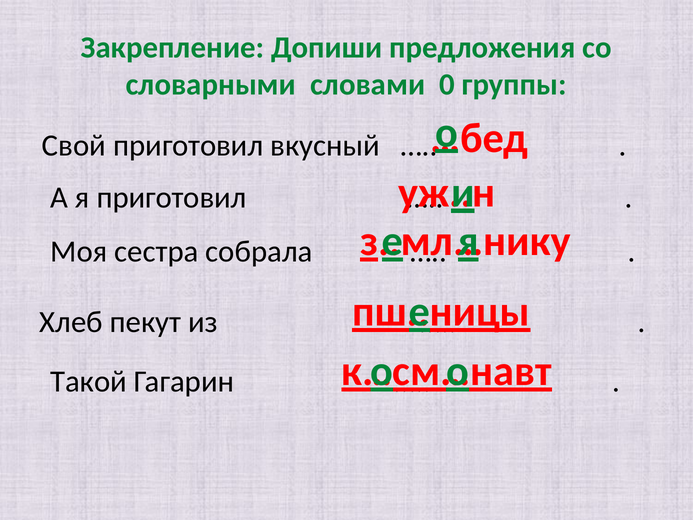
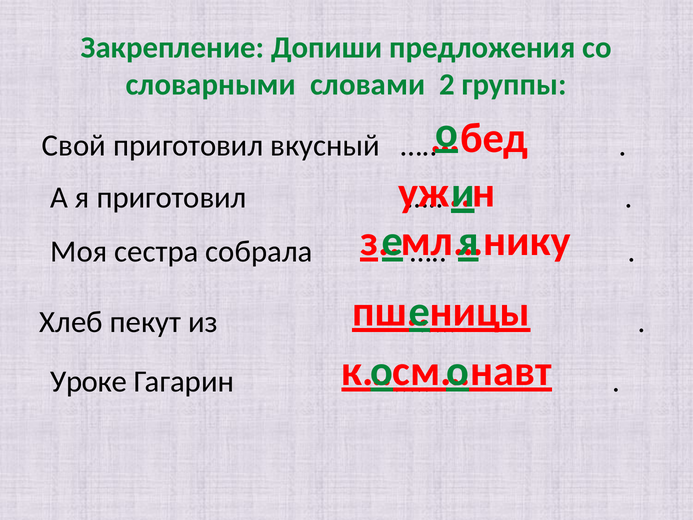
0: 0 -> 2
Такой: Такой -> Уроке
